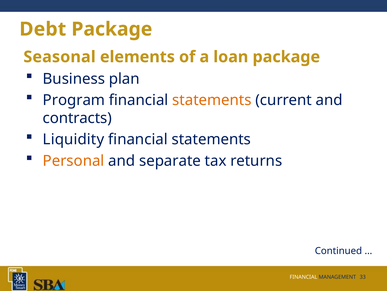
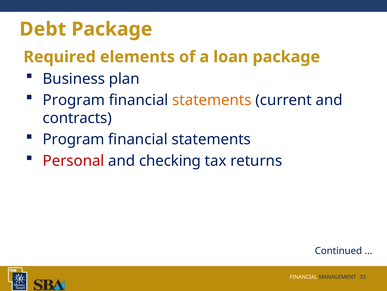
Seasonal: Seasonal -> Required
Liquidity at (73, 139): Liquidity -> Program
Personal colour: orange -> red
separate: separate -> checking
